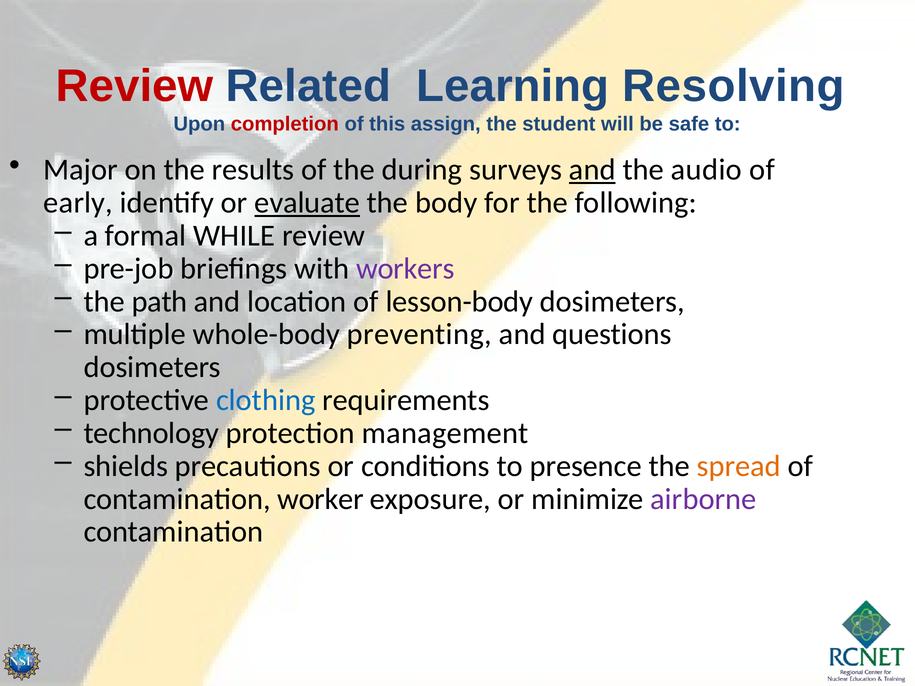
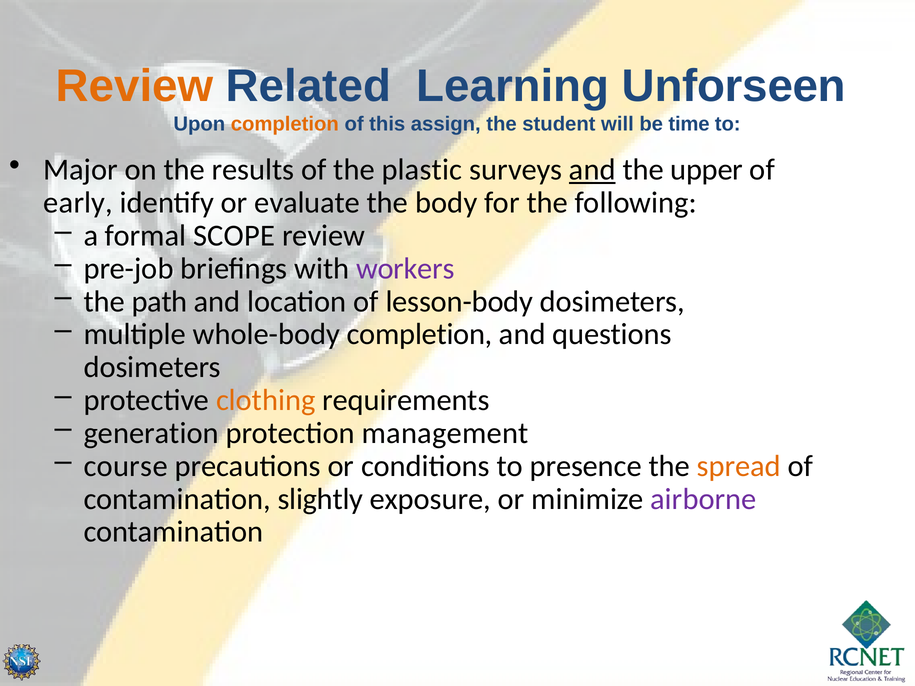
Review at (135, 86) colour: red -> orange
Resolving: Resolving -> Unforseen
completion at (285, 124) colour: red -> orange
safe: safe -> time
during: during -> plastic
audio: audio -> upper
evaluate underline: present -> none
WHILE: WHILE -> SCOPE
whole-body preventing: preventing -> completion
clothing colour: blue -> orange
technology: technology -> generation
shields: shields -> course
worker: worker -> slightly
